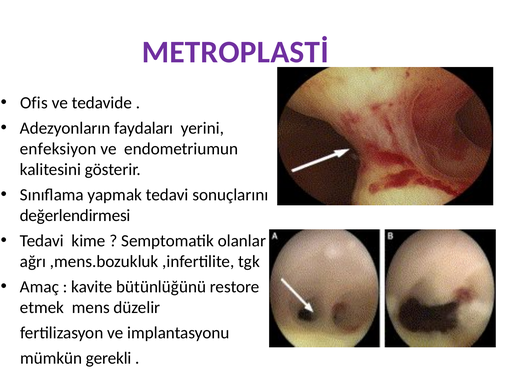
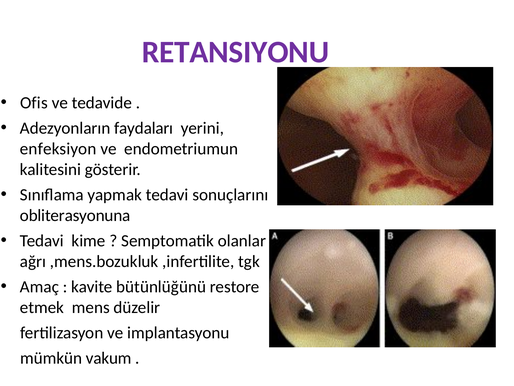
METROPLASTİ: METROPLASTİ -> RETANSIYONU
değerlendirmesi: değerlendirmesi -> obliterasyonuna
gerekli: gerekli -> vakum
